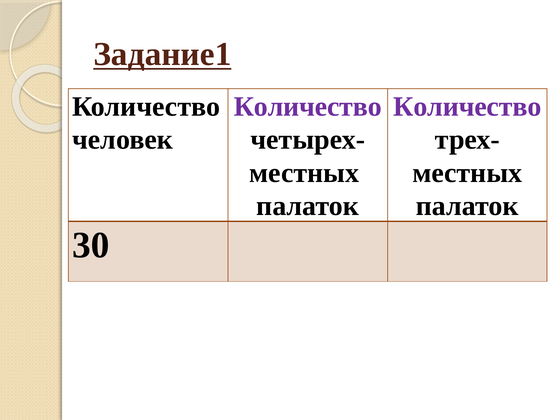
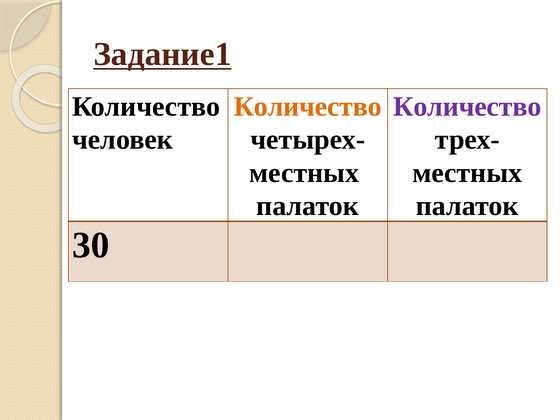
Количество at (308, 107) colour: purple -> orange
